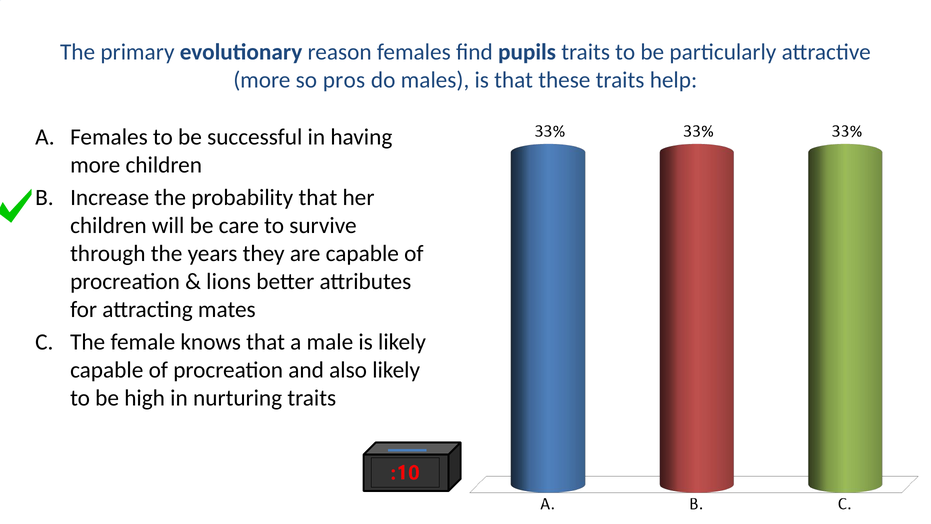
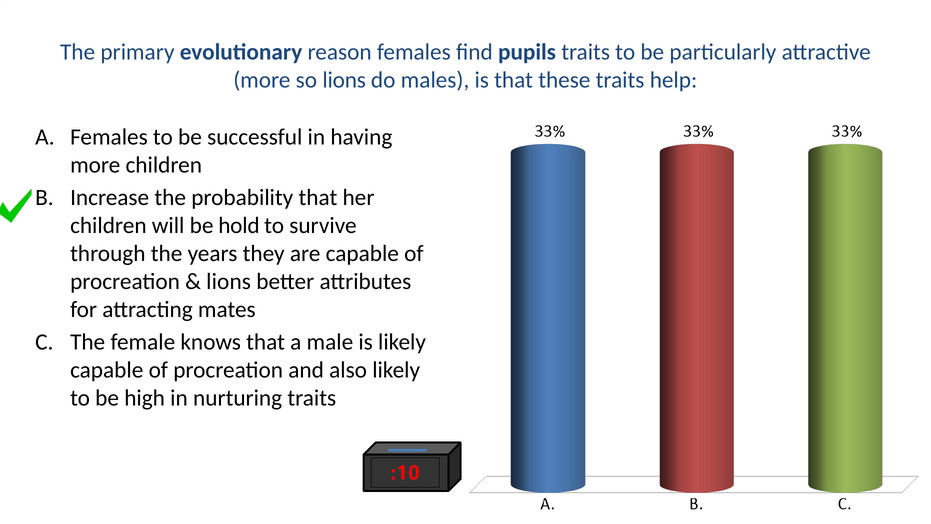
so pros: pros -> lions
care: care -> hold
